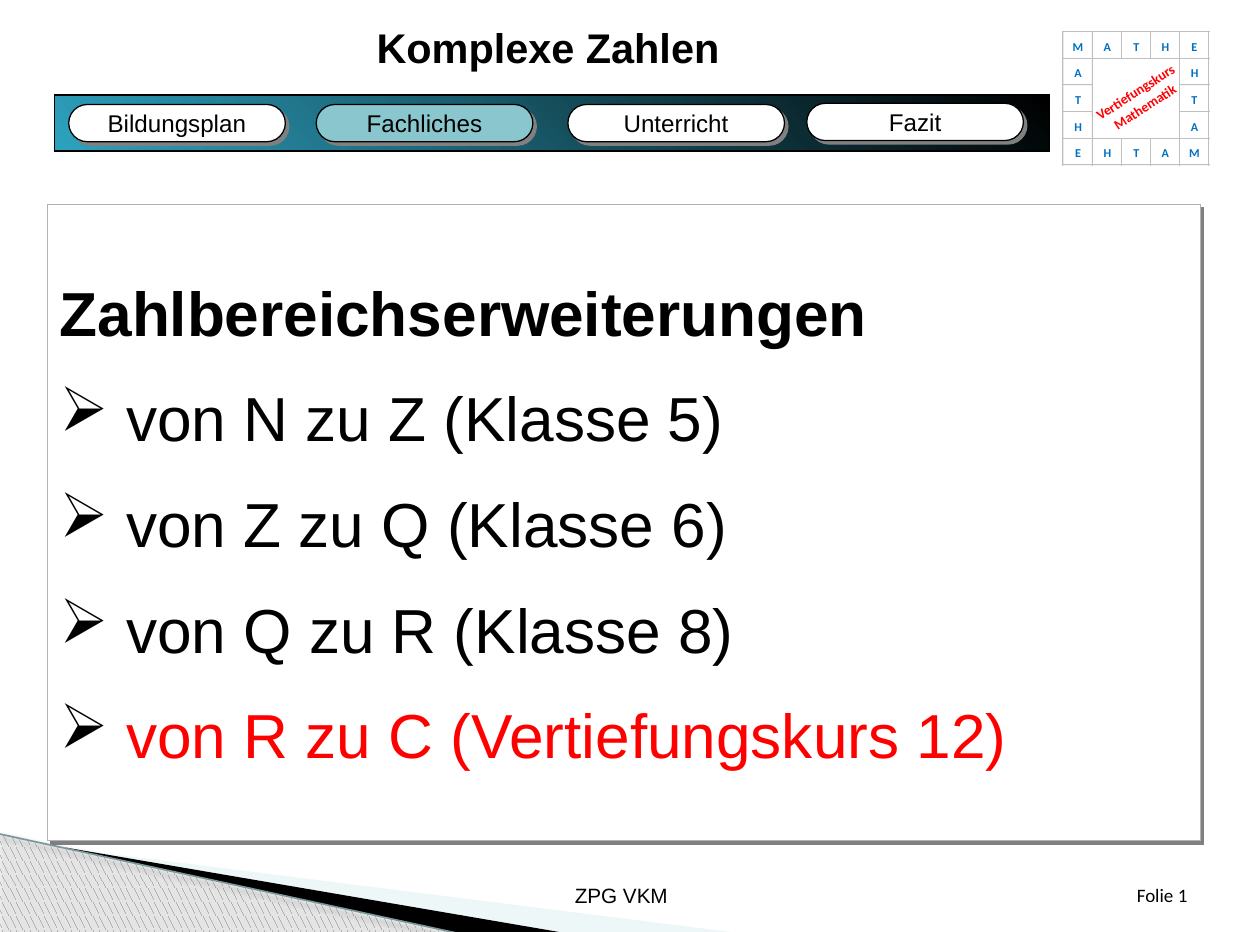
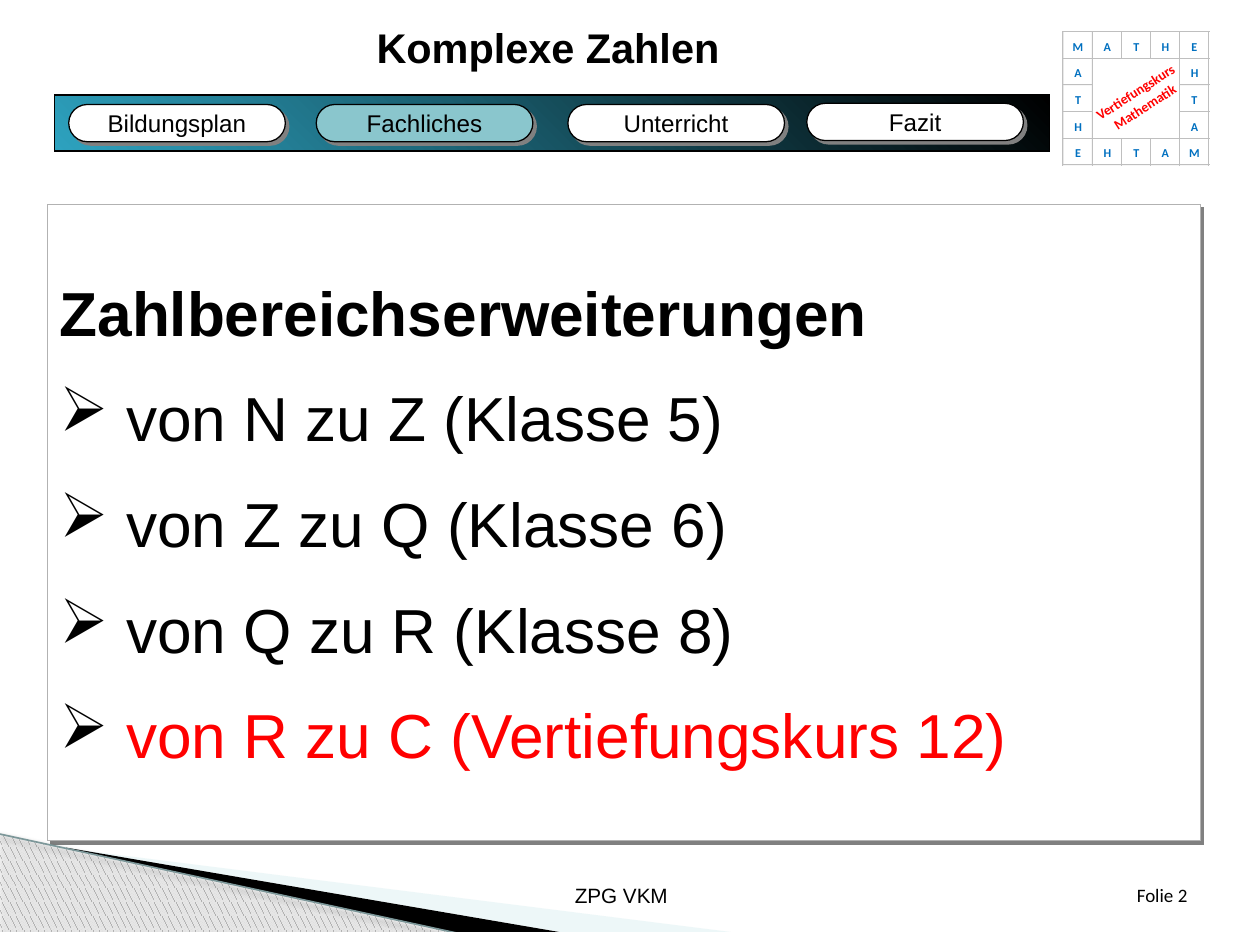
1: 1 -> 2
